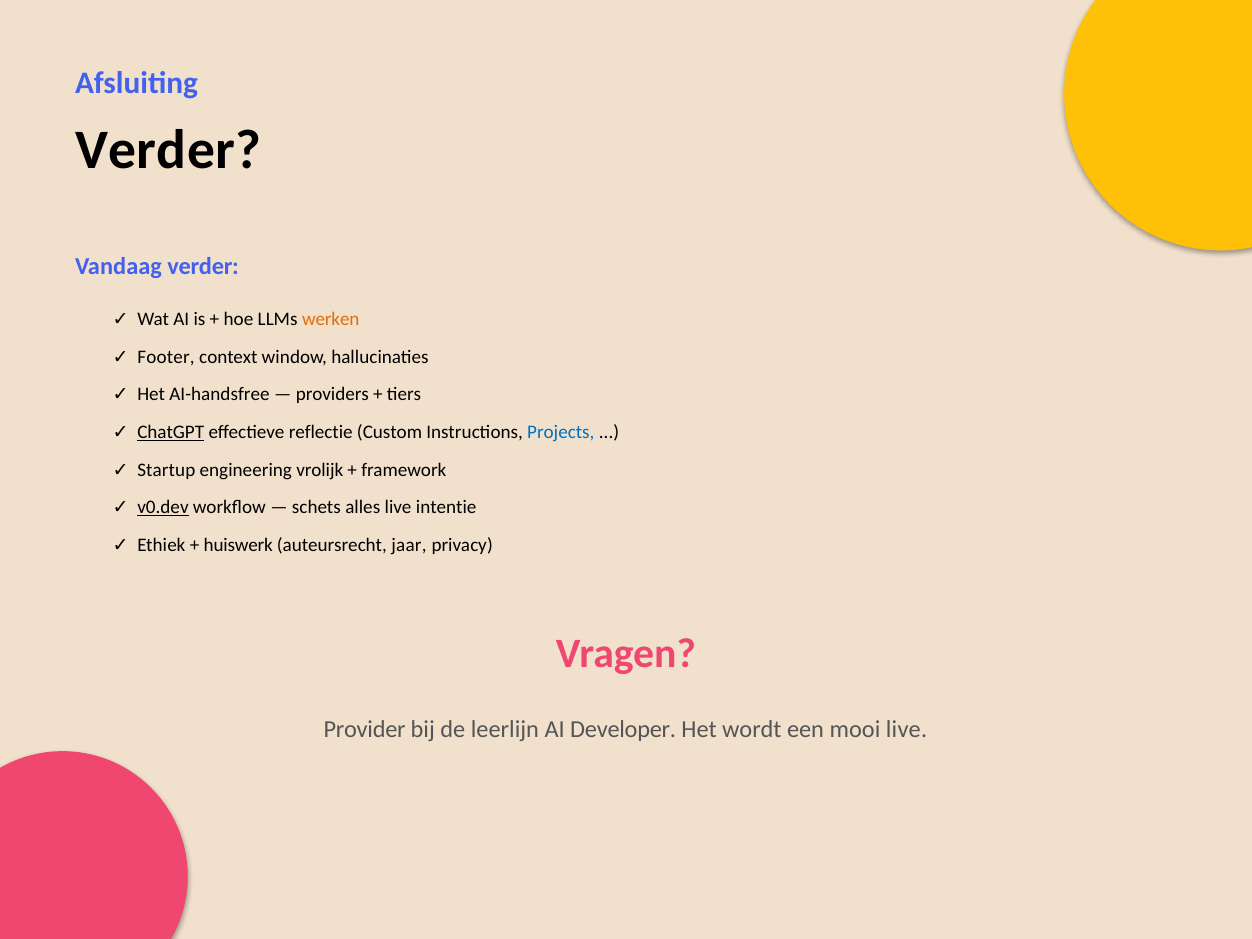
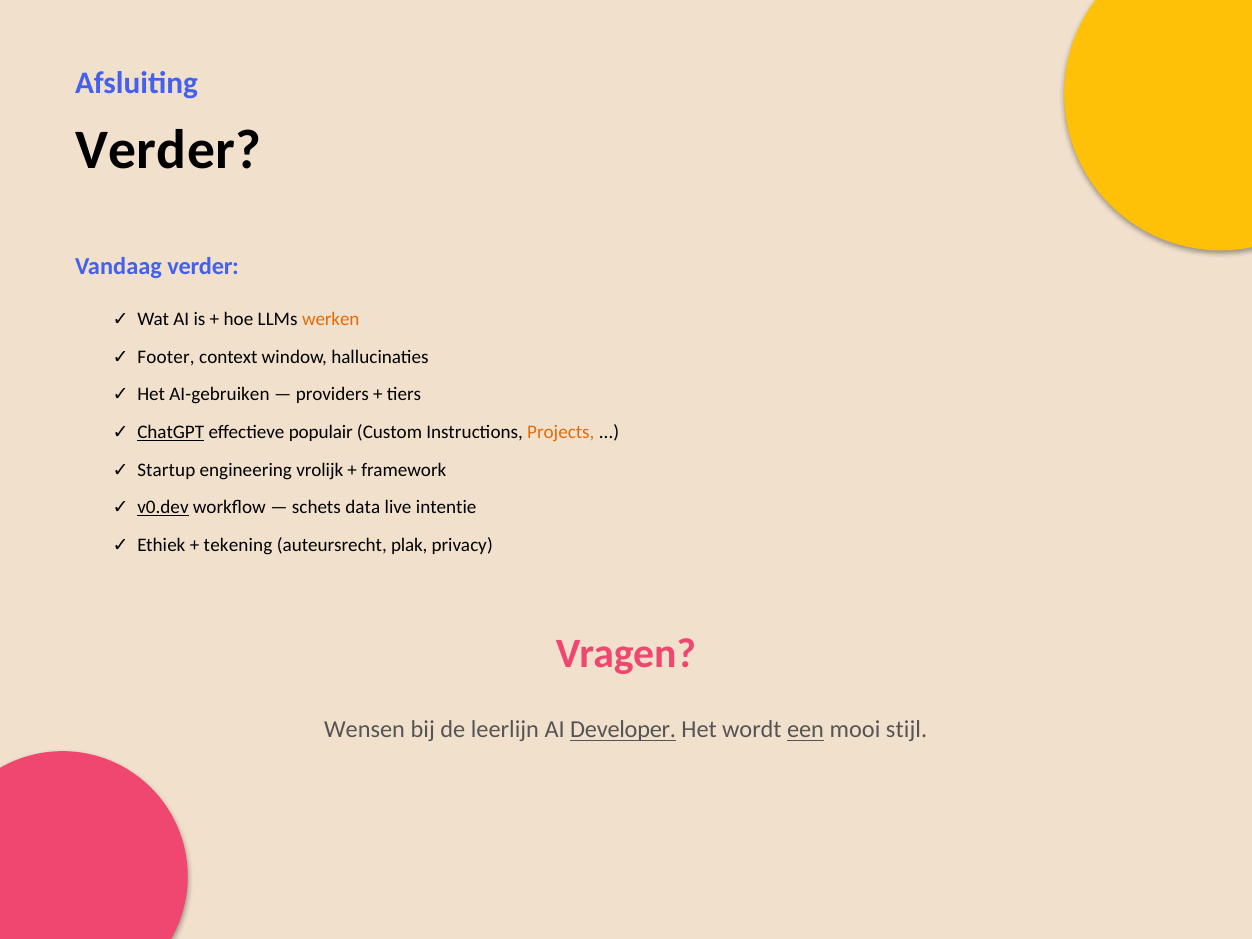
AI-handsfree: AI-handsfree -> AI-gebruiken
reflectie: reflectie -> populair
Projects colour: blue -> orange
alles: alles -> data
huiswerk: huiswerk -> tekening
jaar: jaar -> plak
Provider: Provider -> Wensen
Developer underline: none -> present
een underline: none -> present
mooi live: live -> stijl
